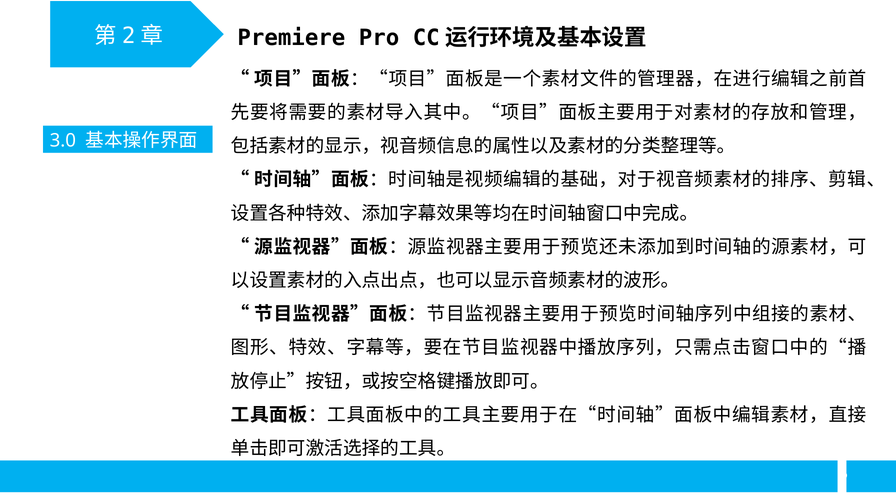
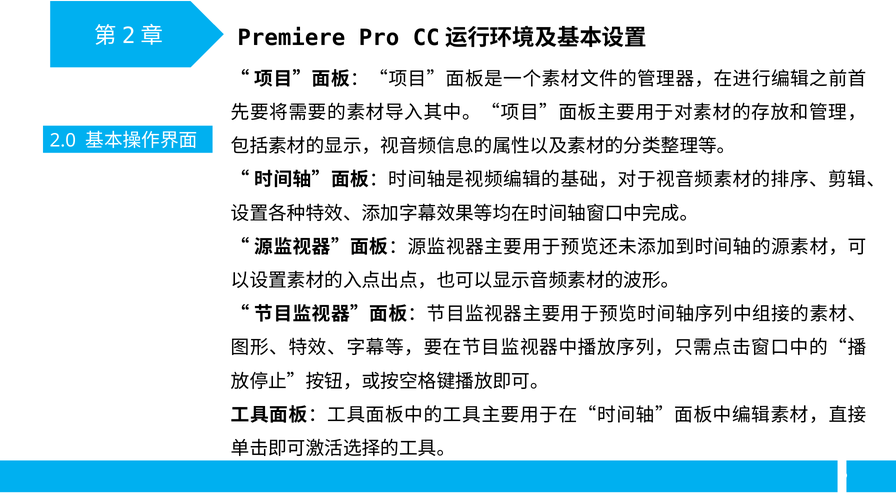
3.0: 3.0 -> 2.0
